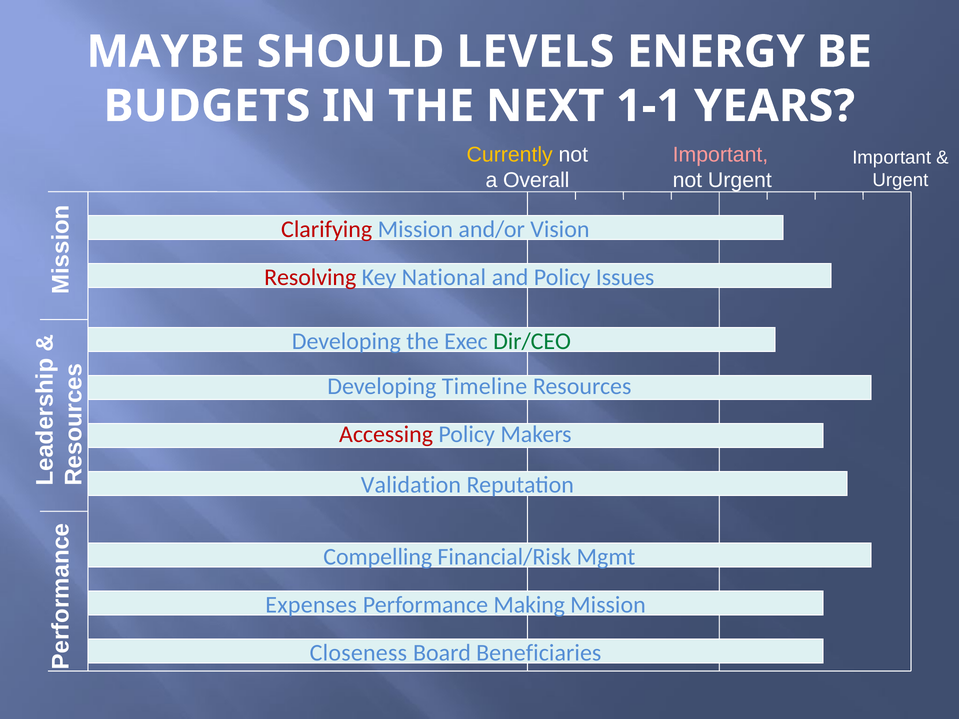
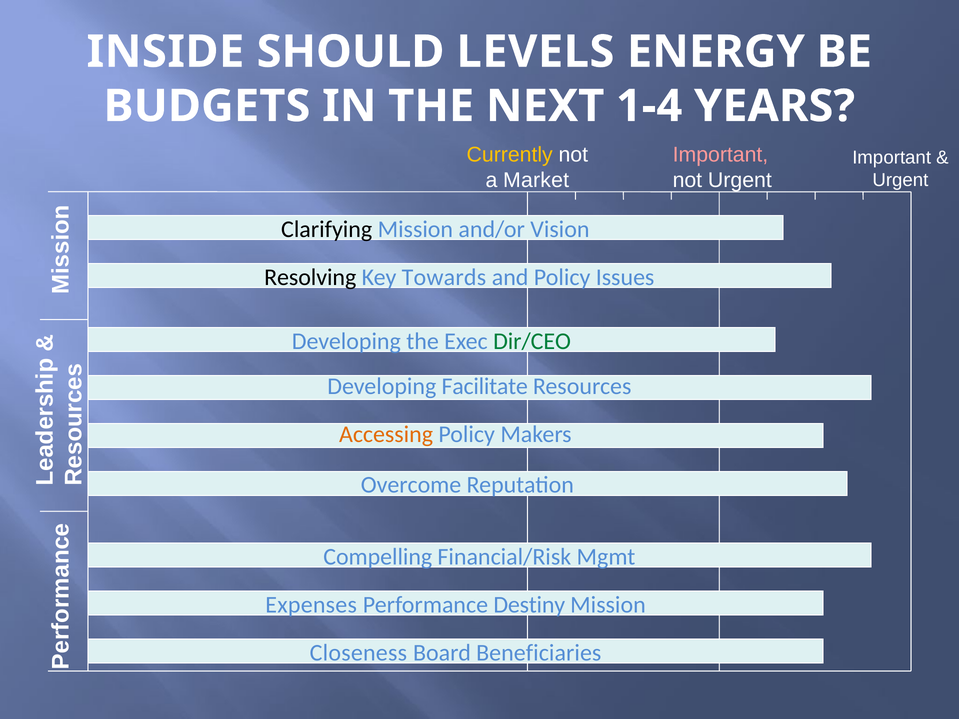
MAYBE: MAYBE -> INSIDE
1-1: 1-1 -> 1-4
Overall: Overall -> Market
Clarifying colour: red -> black
Resolving colour: red -> black
National: National -> Towards
Timeline: Timeline -> Facilitate
Accessing colour: red -> orange
Validation: Validation -> Overcome
Making: Making -> Destiny
